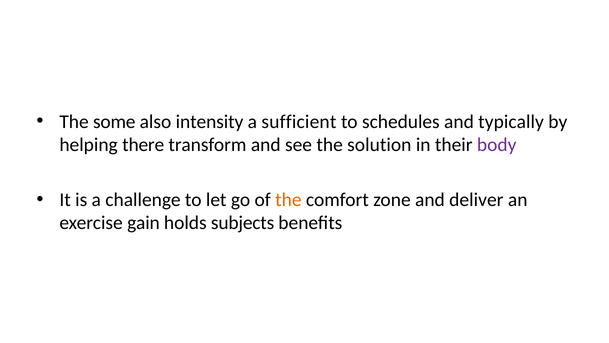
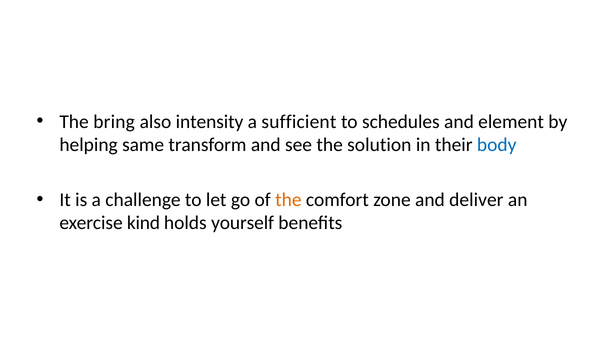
some: some -> bring
typically: typically -> element
there: there -> same
body colour: purple -> blue
gain: gain -> kind
subjects: subjects -> yourself
